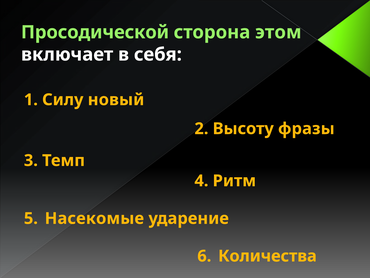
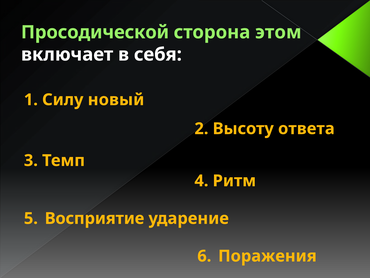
фразы: фразы -> ответа
Насекомые: Насекомые -> Восприятие
Количества: Количества -> Поражения
